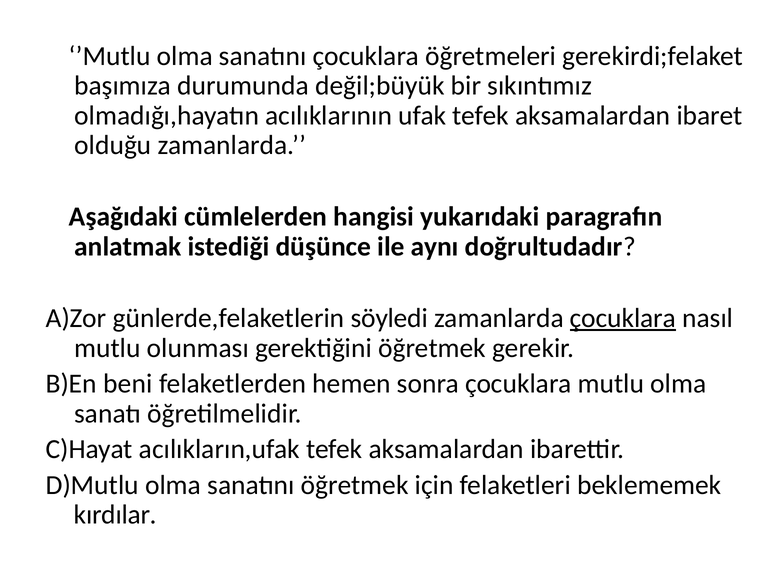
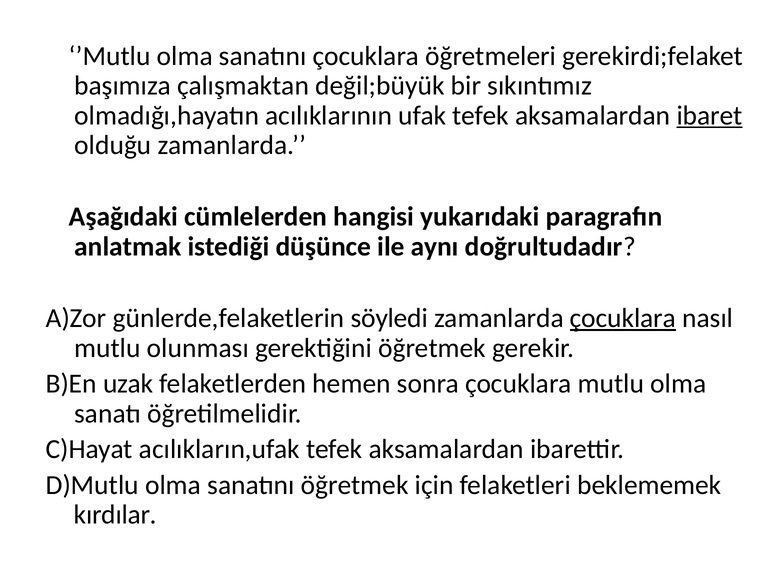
durumunda: durumunda -> çalışmaktan
ibaret underline: none -> present
beni: beni -> uzak
